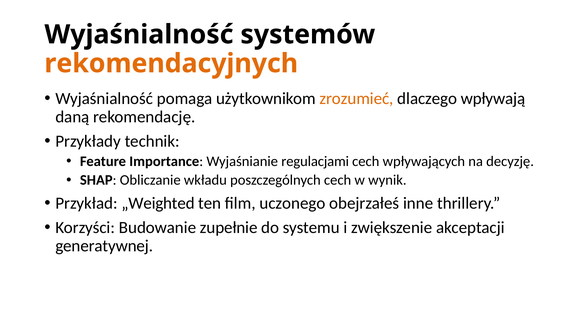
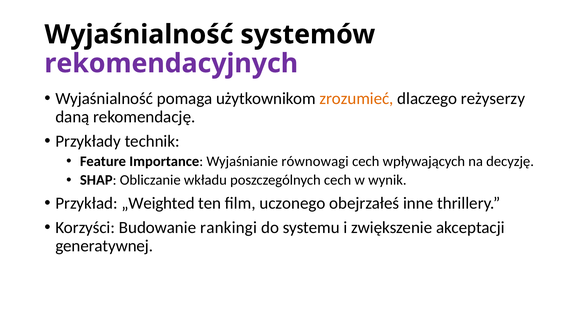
rekomendacyjnych colour: orange -> purple
wpływają: wpływają -> reżyserzy
regulacjami: regulacjami -> równowagi
zupełnie: zupełnie -> rankingi
